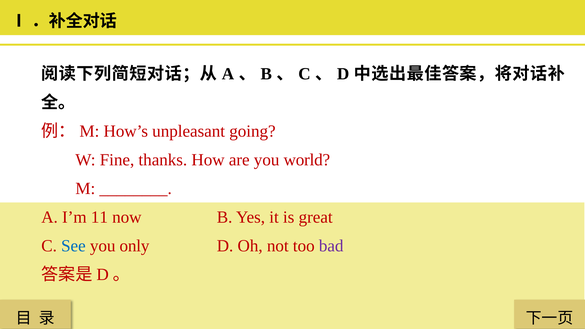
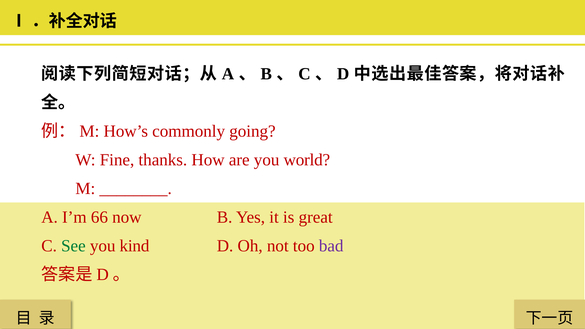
unpleasant: unpleasant -> commonly
11: 11 -> 66
See colour: blue -> green
only: only -> kind
